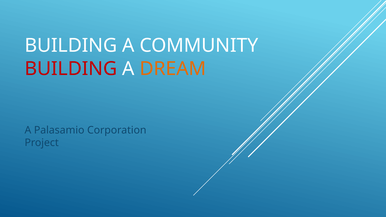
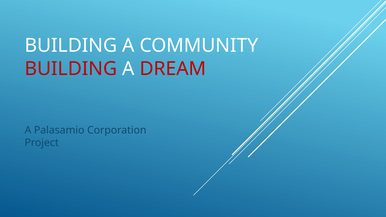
DREAM colour: orange -> red
